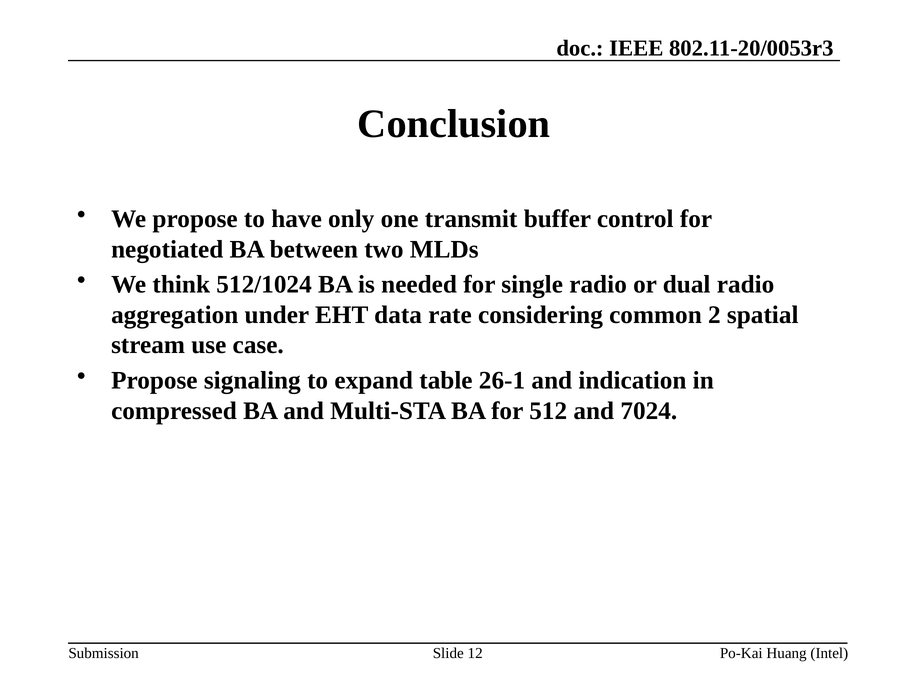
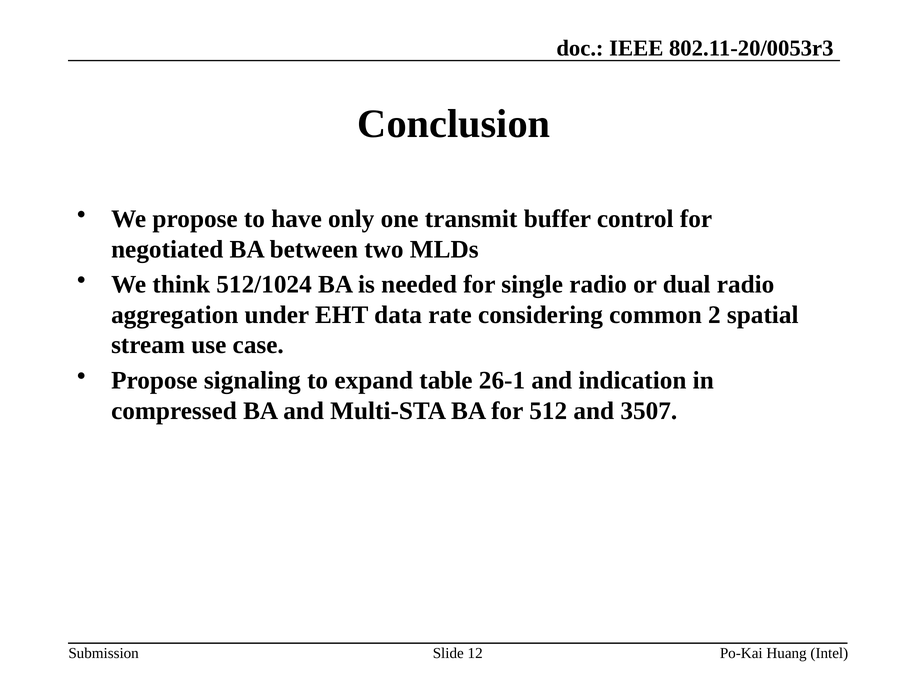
7024: 7024 -> 3507
